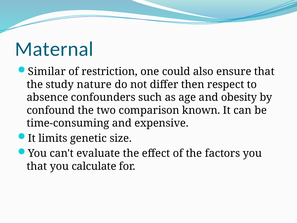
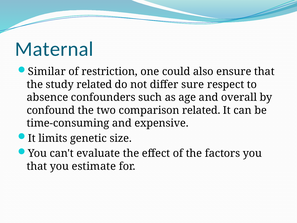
study nature: nature -> related
then: then -> sure
obesity: obesity -> overall
comparison known: known -> related
calculate: calculate -> estimate
